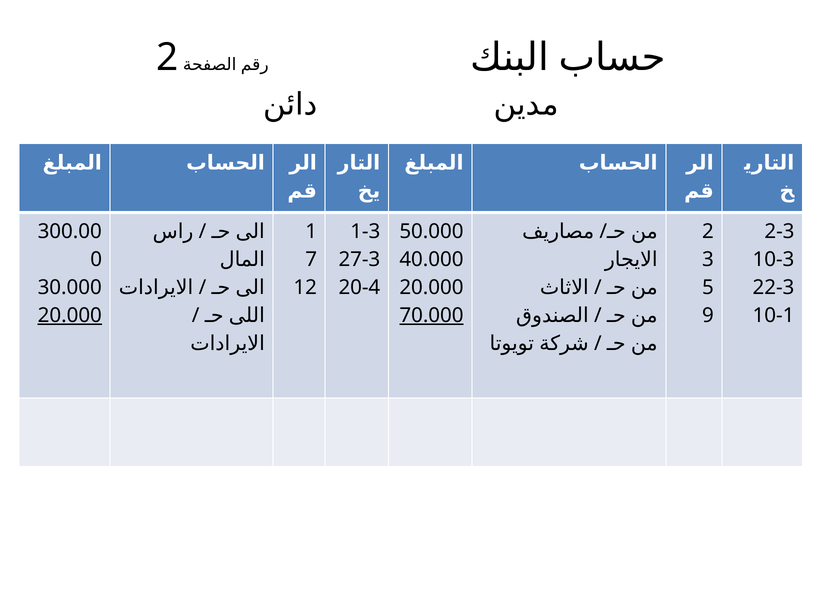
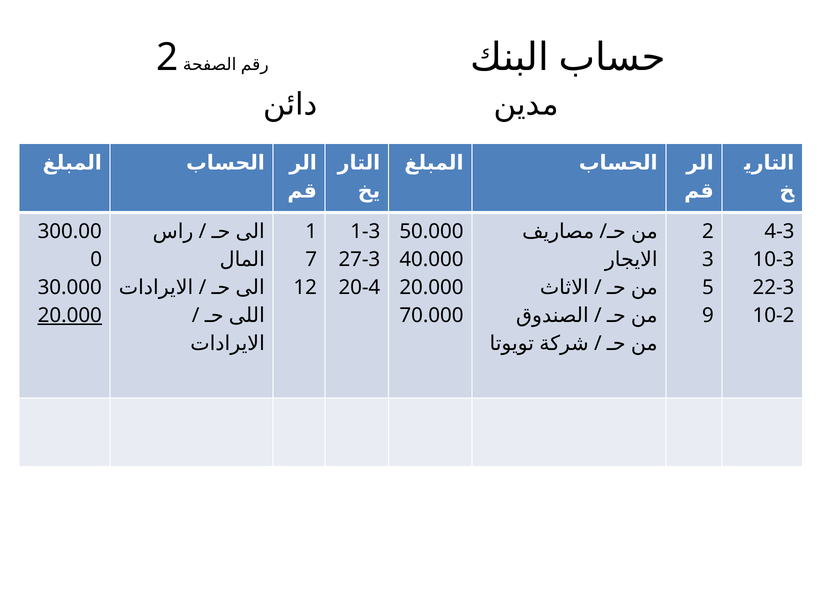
2-3: 2-3 -> 4-3
70.000 underline: present -> none
10-1: 10-1 -> 10-2
